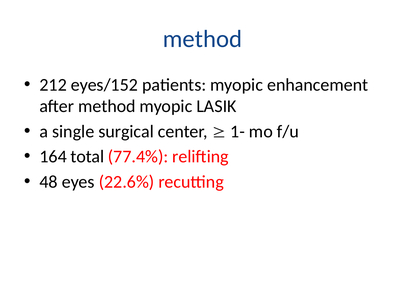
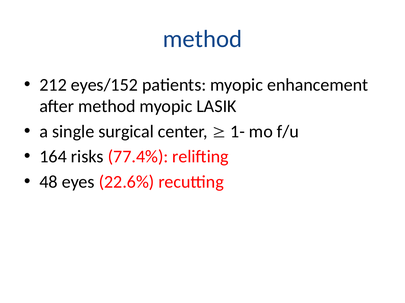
total: total -> risks
